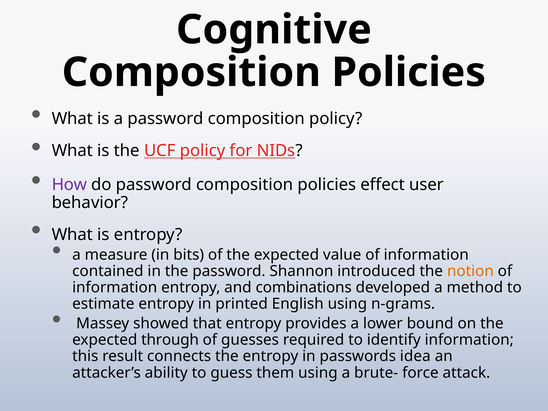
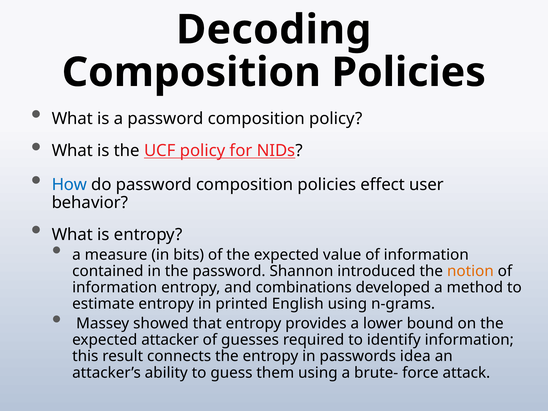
Cognitive: Cognitive -> Decoding
How colour: purple -> blue
through: through -> attacker
